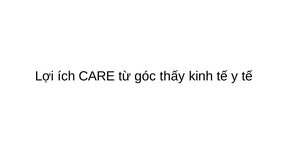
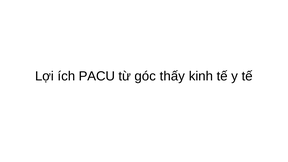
CARE: CARE -> PACU
